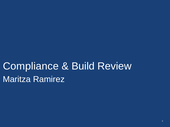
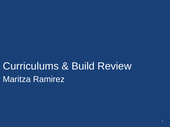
Compliance: Compliance -> Curriculums
